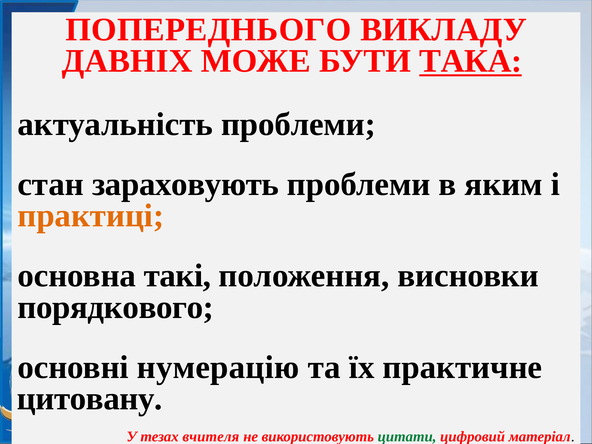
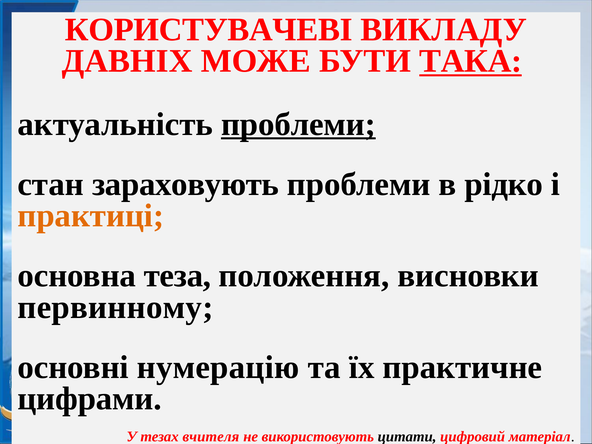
ПОПЕРЕДНЬОГО: ПОПЕРЕДНЬОГО -> КОРИСТУВАЧЕВІ
проблеми at (298, 124) underline: none -> present
яким: яким -> рідко
такі: такі -> теза
порядкового: порядкового -> первинному
цитовану: цитовану -> цифрами
цитати colour: green -> black
